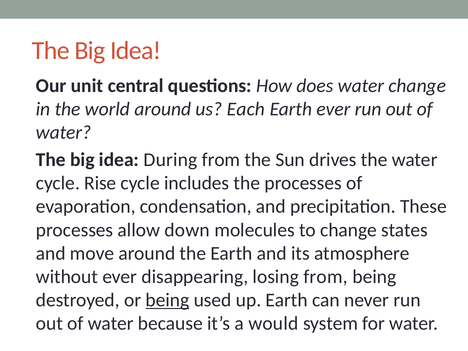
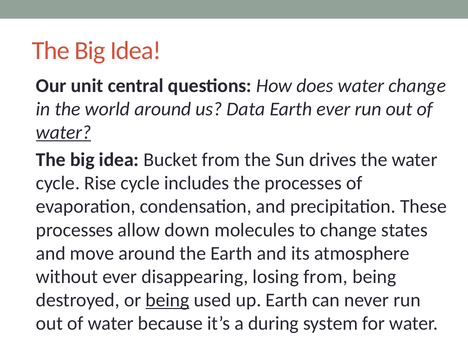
Each: Each -> Data
water at (63, 132) underline: none -> present
During: During -> Bucket
would: would -> during
